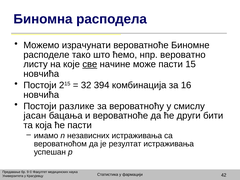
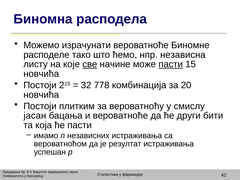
вероватно: вероватно -> независна
пасти at (171, 64) underline: none -> present
394: 394 -> 778
16: 16 -> 20
разлике: разлике -> плитким
